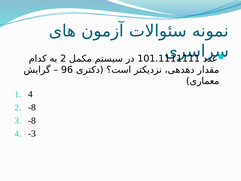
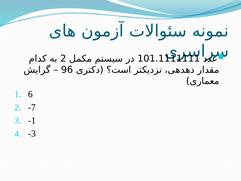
4 at (30, 94): 4 -> 6
2 -8: -8 -> -7
-8 at (32, 120): -8 -> -1
